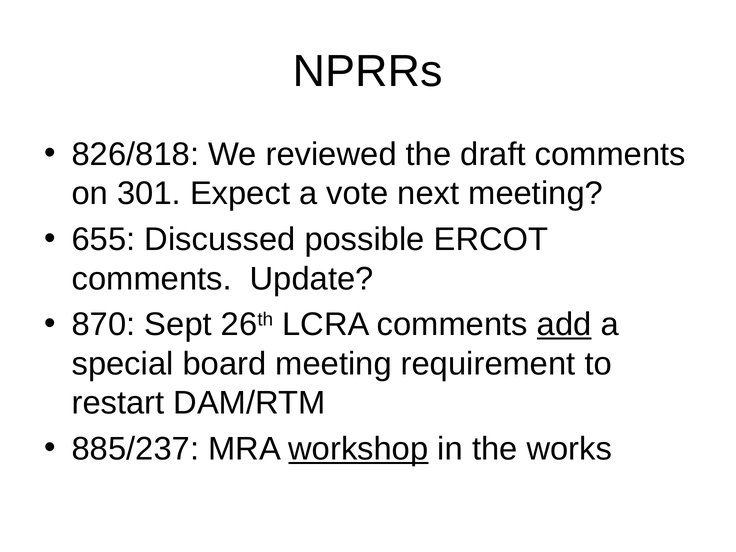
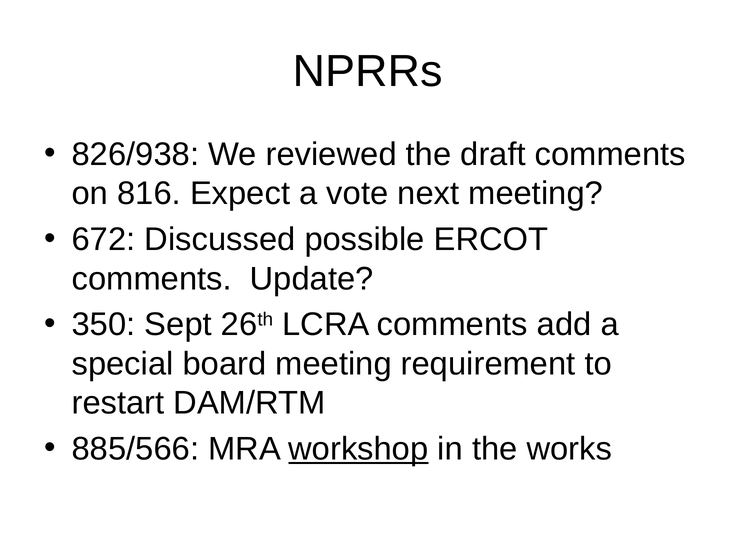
826/818: 826/818 -> 826/938
301: 301 -> 816
655: 655 -> 672
870: 870 -> 350
add underline: present -> none
885/237: 885/237 -> 885/566
